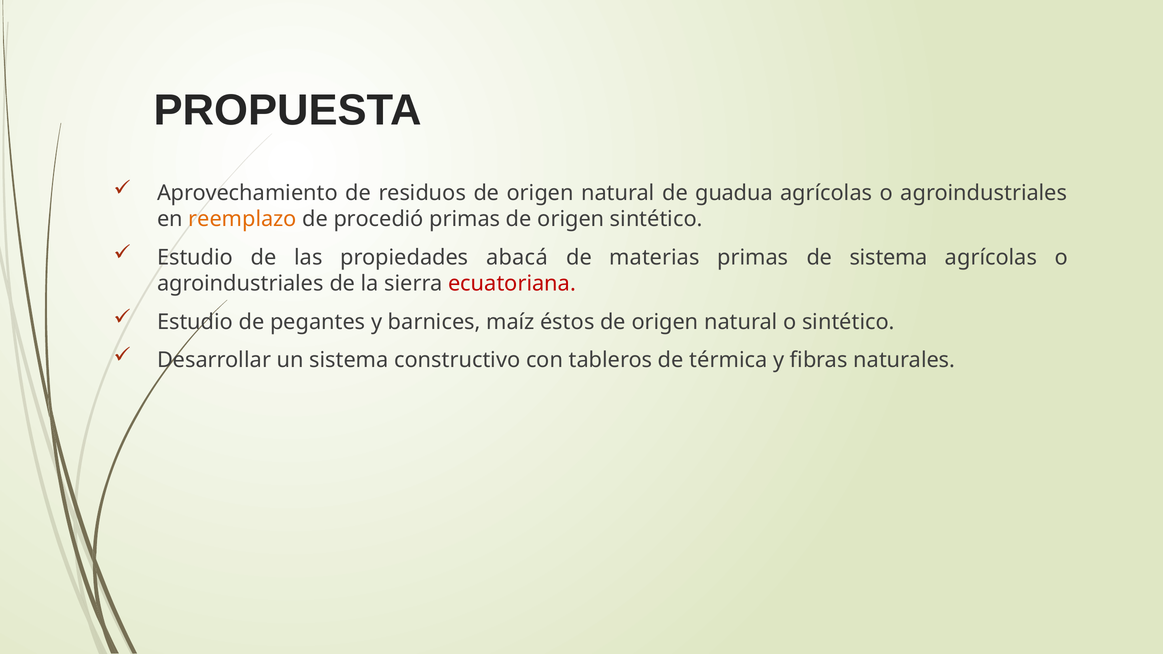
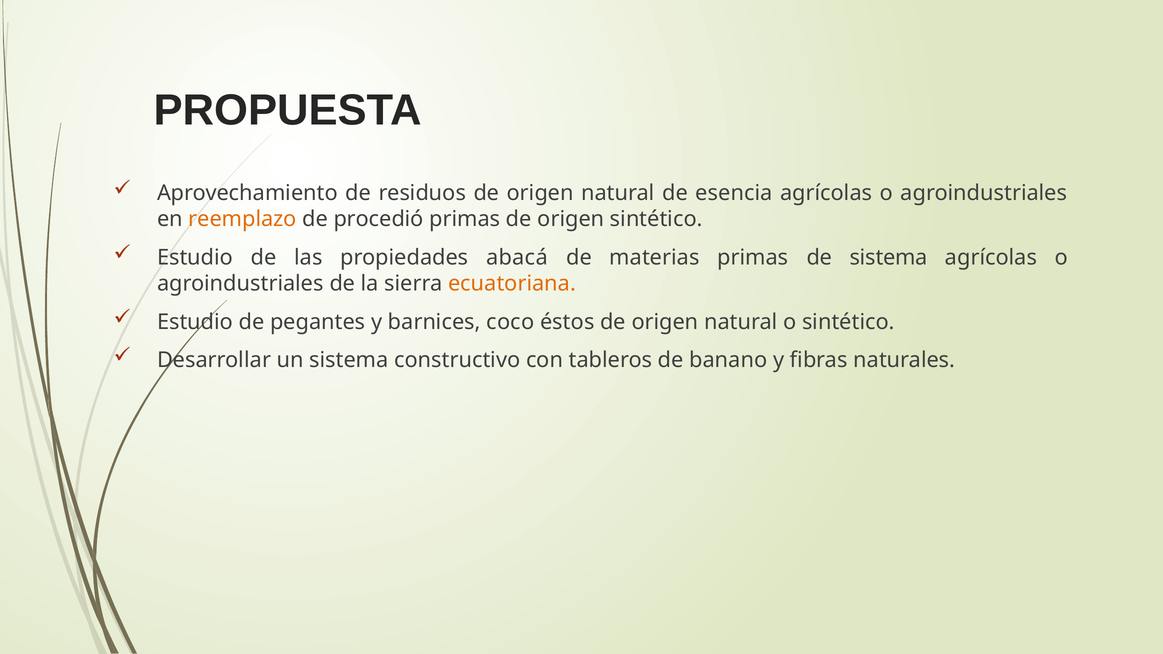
guadua: guadua -> esencia
ecuatoriana colour: red -> orange
maíz: maíz -> coco
térmica: térmica -> banano
